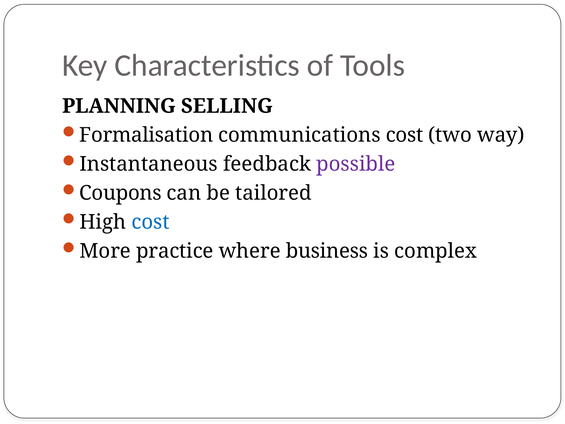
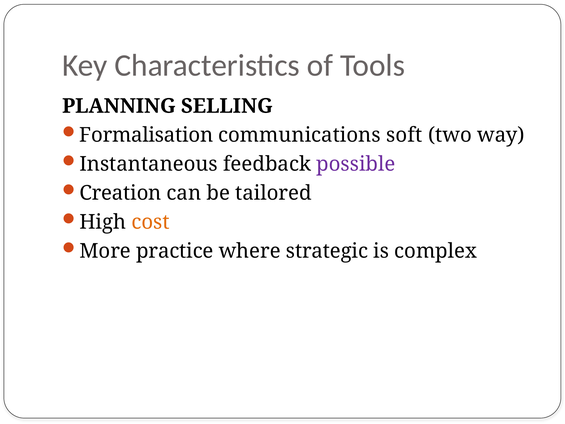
communications cost: cost -> soft
Coupons: Coupons -> Creation
cost at (150, 222) colour: blue -> orange
business: business -> strategic
